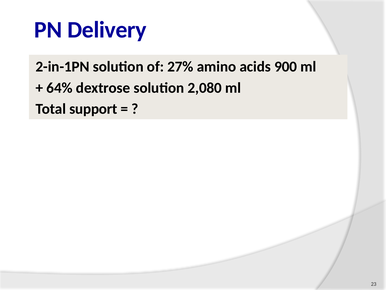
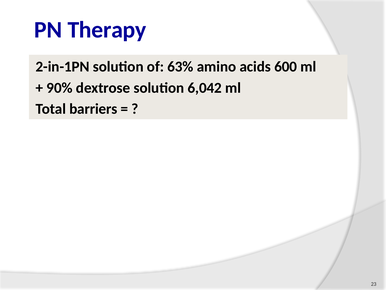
Delivery: Delivery -> Therapy
27%: 27% -> 63%
900: 900 -> 600
64%: 64% -> 90%
2,080: 2,080 -> 6,042
support: support -> barriers
